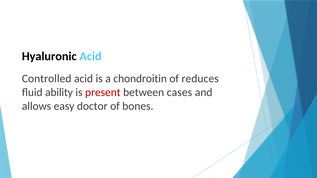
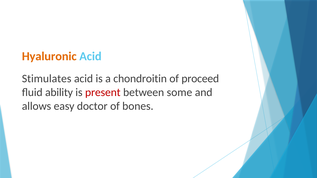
Hyaluronic colour: black -> orange
Controlled: Controlled -> Stimulates
reduces: reduces -> proceed
cases: cases -> some
